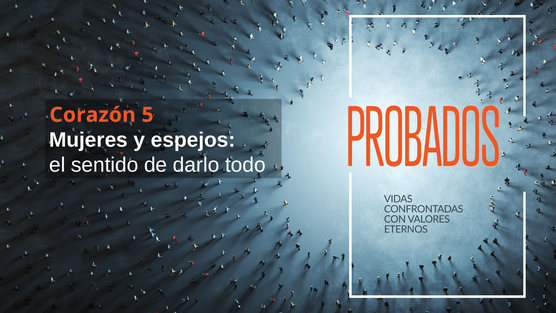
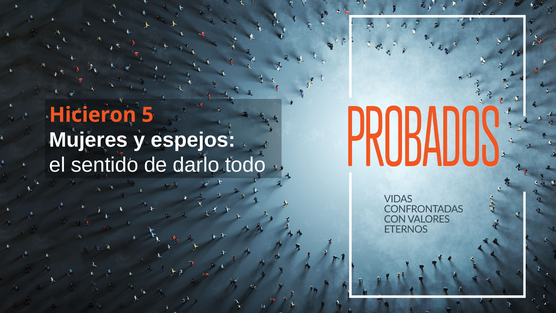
Corazón: Corazón -> Hicieron
